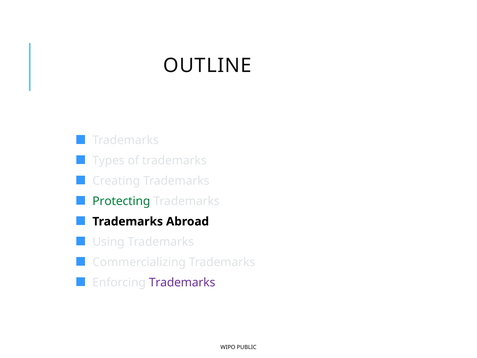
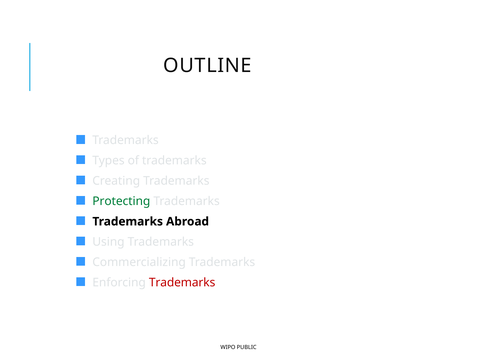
Trademarks at (182, 282) colour: purple -> red
